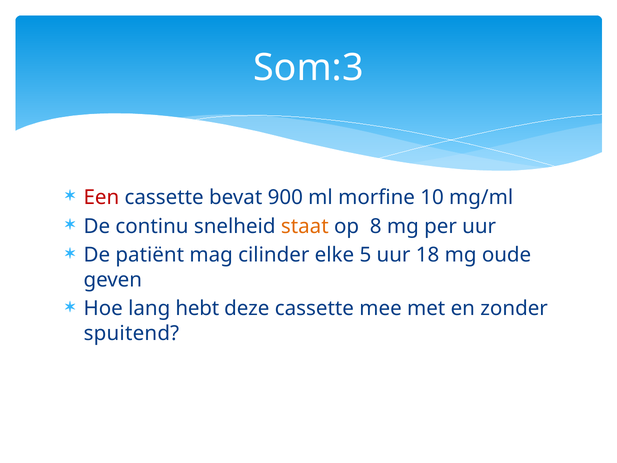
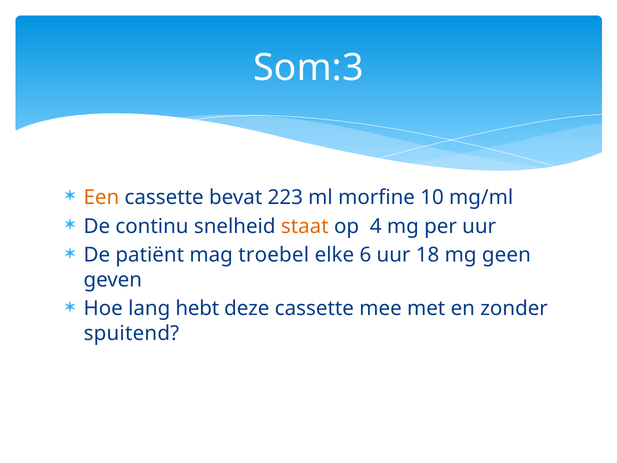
Een colour: red -> orange
900: 900 -> 223
8: 8 -> 4
cilinder: cilinder -> troebel
5: 5 -> 6
oude: oude -> geen
